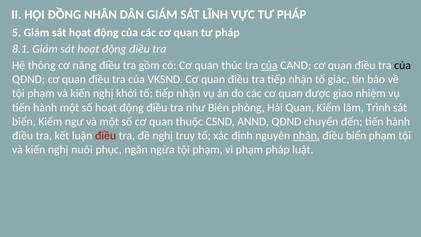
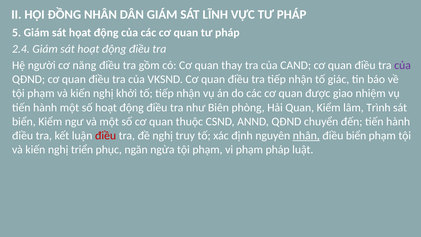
8.1: 8.1 -> 2.4
thông: thông -> người
thúc: thúc -> thay
của at (269, 65) underline: present -> none
của at (403, 65) colour: black -> purple
nuôi: nuôi -> triển
